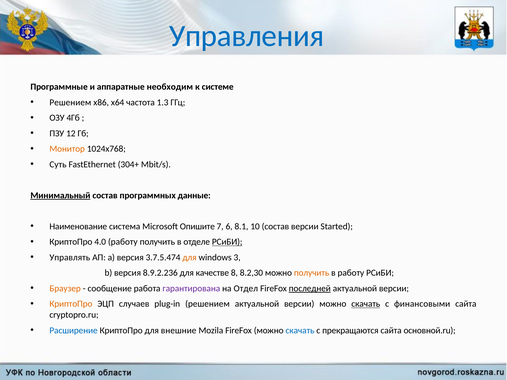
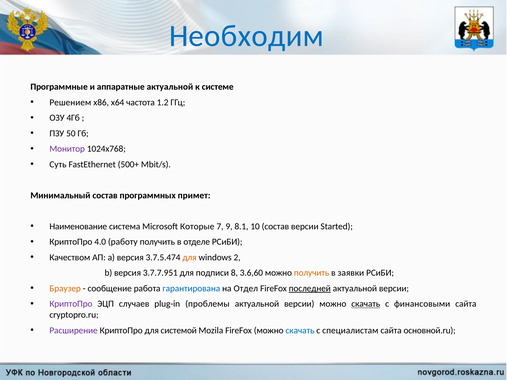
Управления: Управления -> Необходим
аппаратные необходим: необходим -> актуальной
1.3: 1.3 -> 1.2
12: 12 -> 50
Монитор colour: orange -> purple
304+: 304+ -> 500+
Минимальный underline: present -> none
данные: данные -> примет
Опишите: Опишите -> Которые
6: 6 -> 9
РСиБИ at (227, 242) underline: present -> none
Управлять: Управлять -> Качеством
3: 3 -> 2
8.9.2.236: 8.9.2.236 -> 3.7.7.951
качестве: качестве -> подписи
8.2,30: 8.2,30 -> 3.6,60
в работу: работу -> заявки
гарантирована colour: purple -> blue
КриптоПро at (71, 304) colour: orange -> purple
plug-in решением: решением -> проблемы
Расширение colour: blue -> purple
внешние: внешние -> системой
прекращаются: прекращаются -> специалистам
